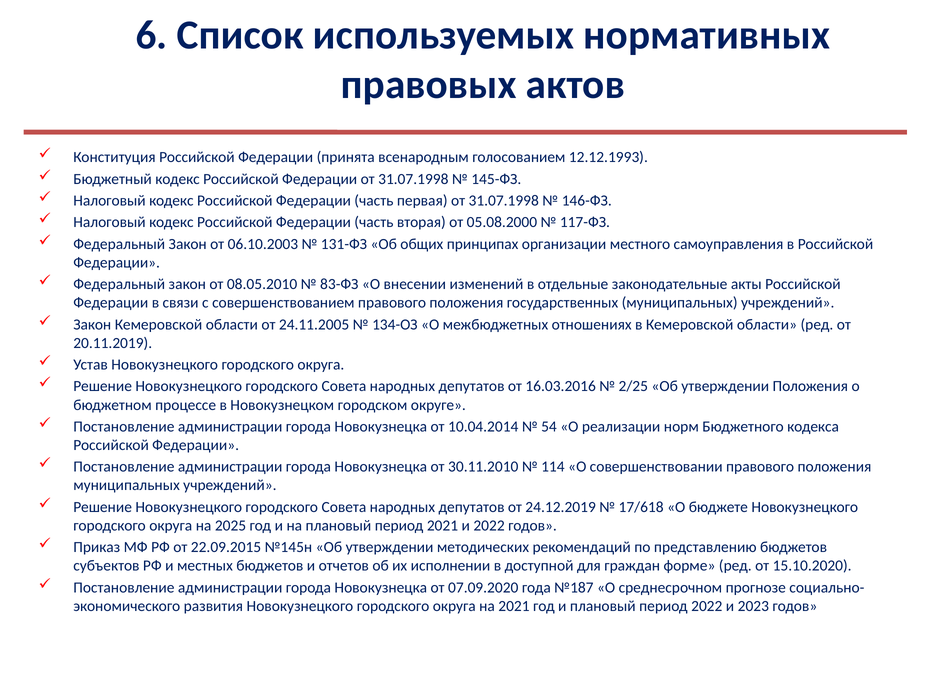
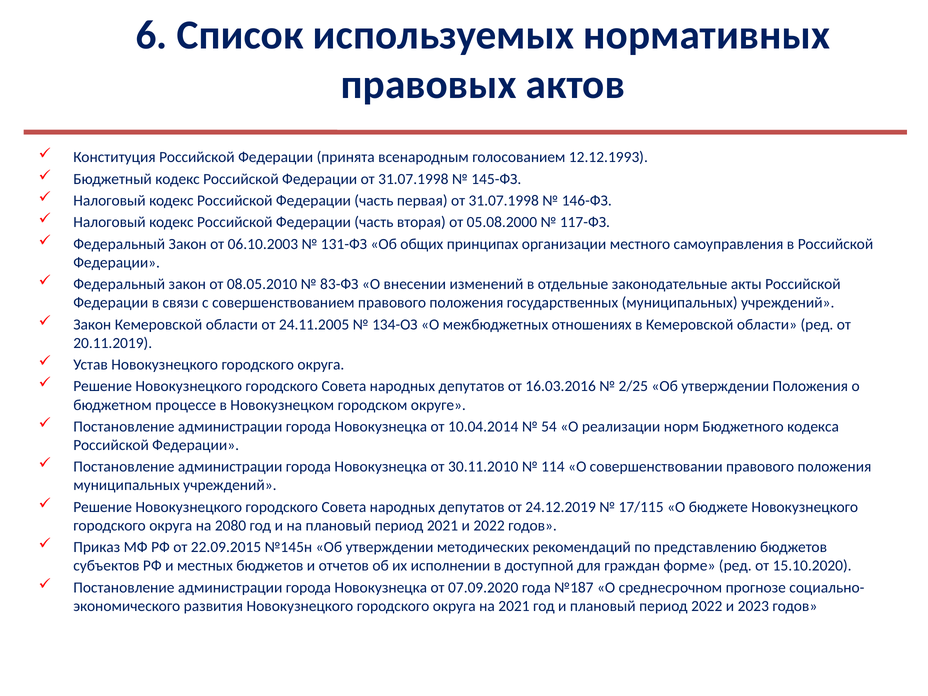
17/618: 17/618 -> 17/115
2025: 2025 -> 2080
